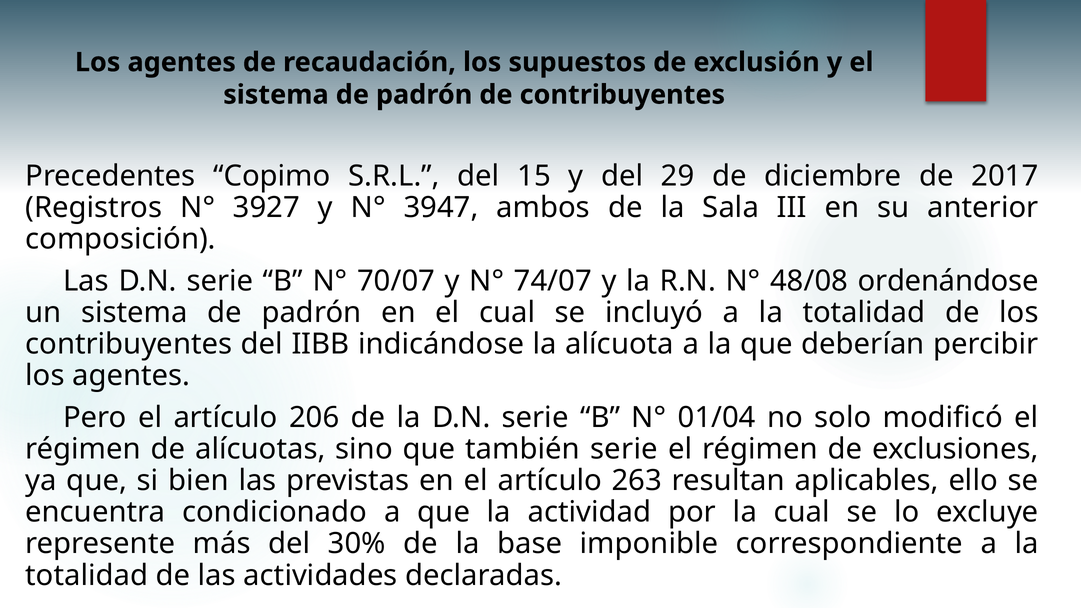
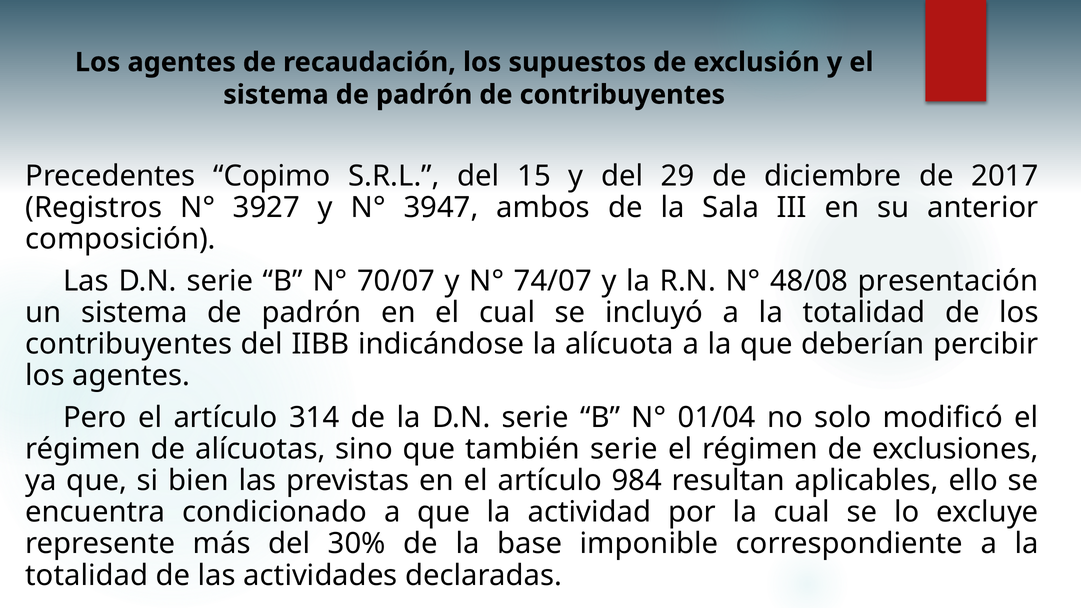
ordenándose: ordenándose -> presentación
206: 206 -> 314
263: 263 -> 984
